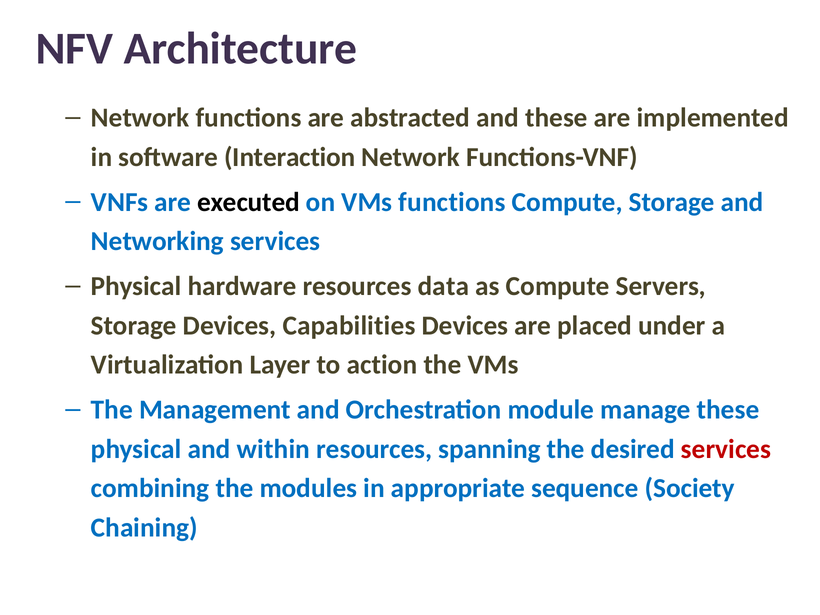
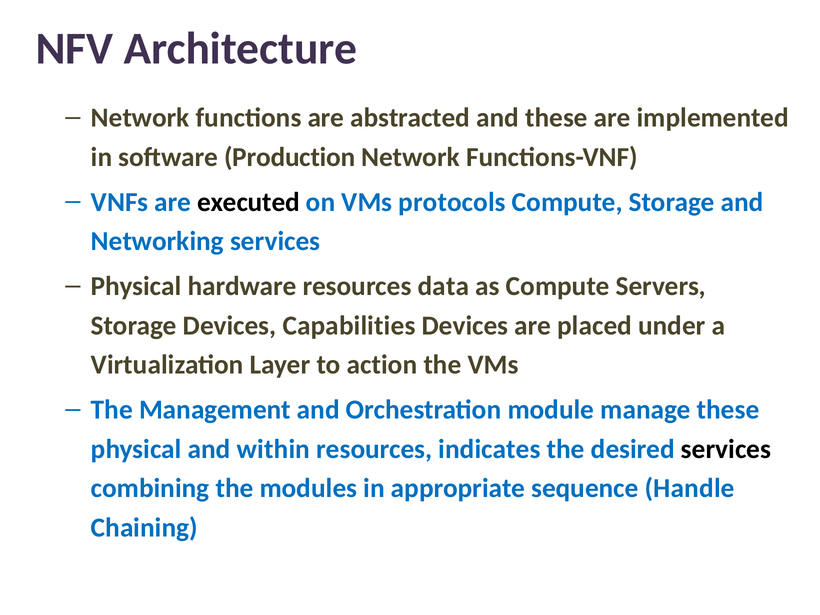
Interaction: Interaction -> Production
VMs functions: functions -> protocols
spanning: spanning -> indicates
services at (726, 449) colour: red -> black
Society: Society -> Handle
